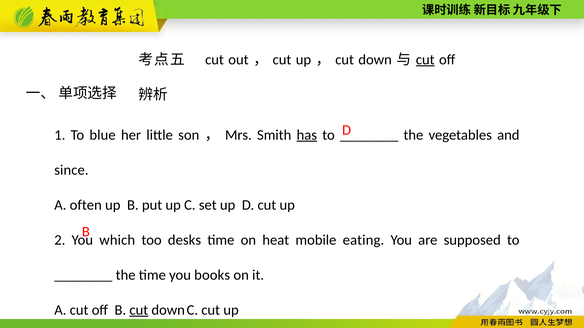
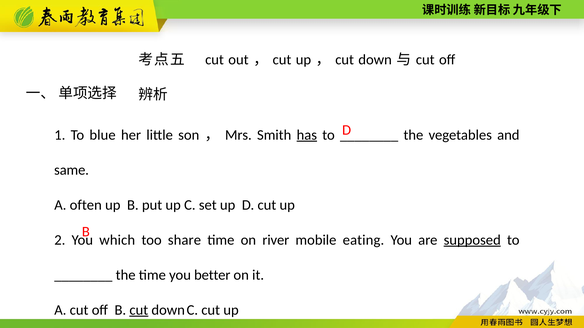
cut at (425, 60) underline: present -> none
since: since -> same
desks: desks -> share
heat: heat -> river
supposed underline: none -> present
books: books -> better
